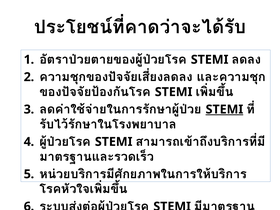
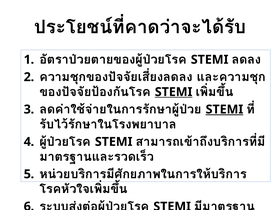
STEMI at (174, 92) underline: none -> present
